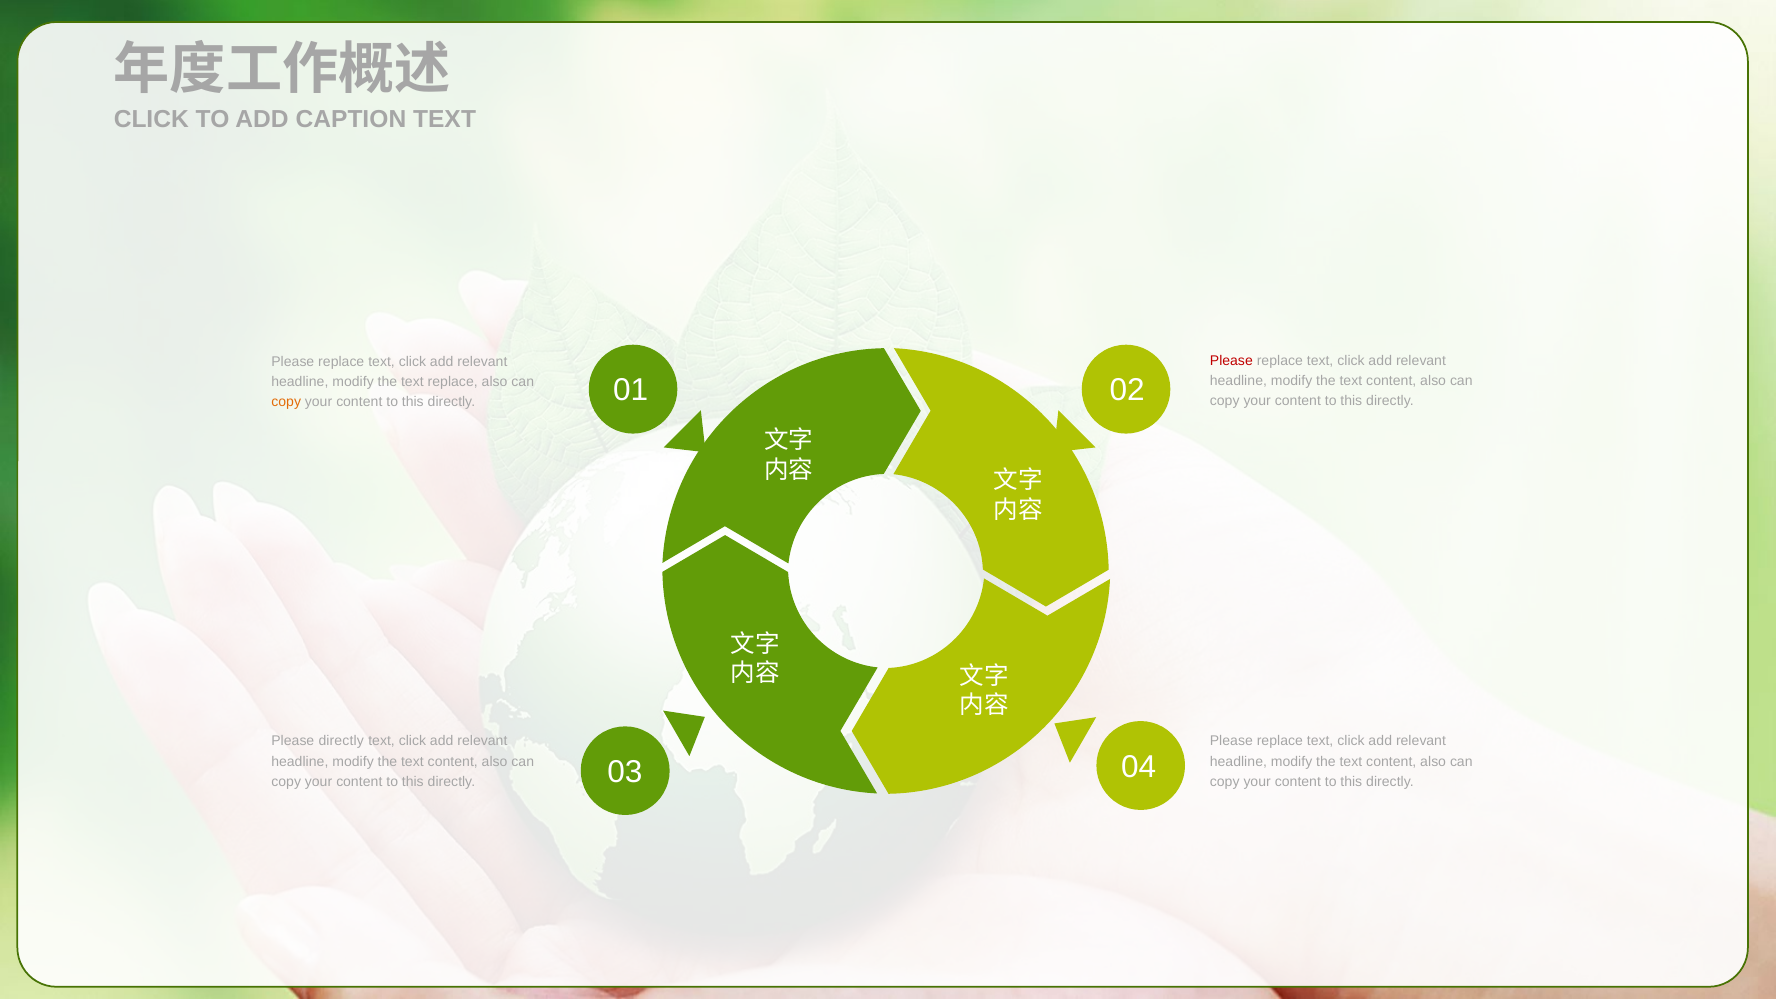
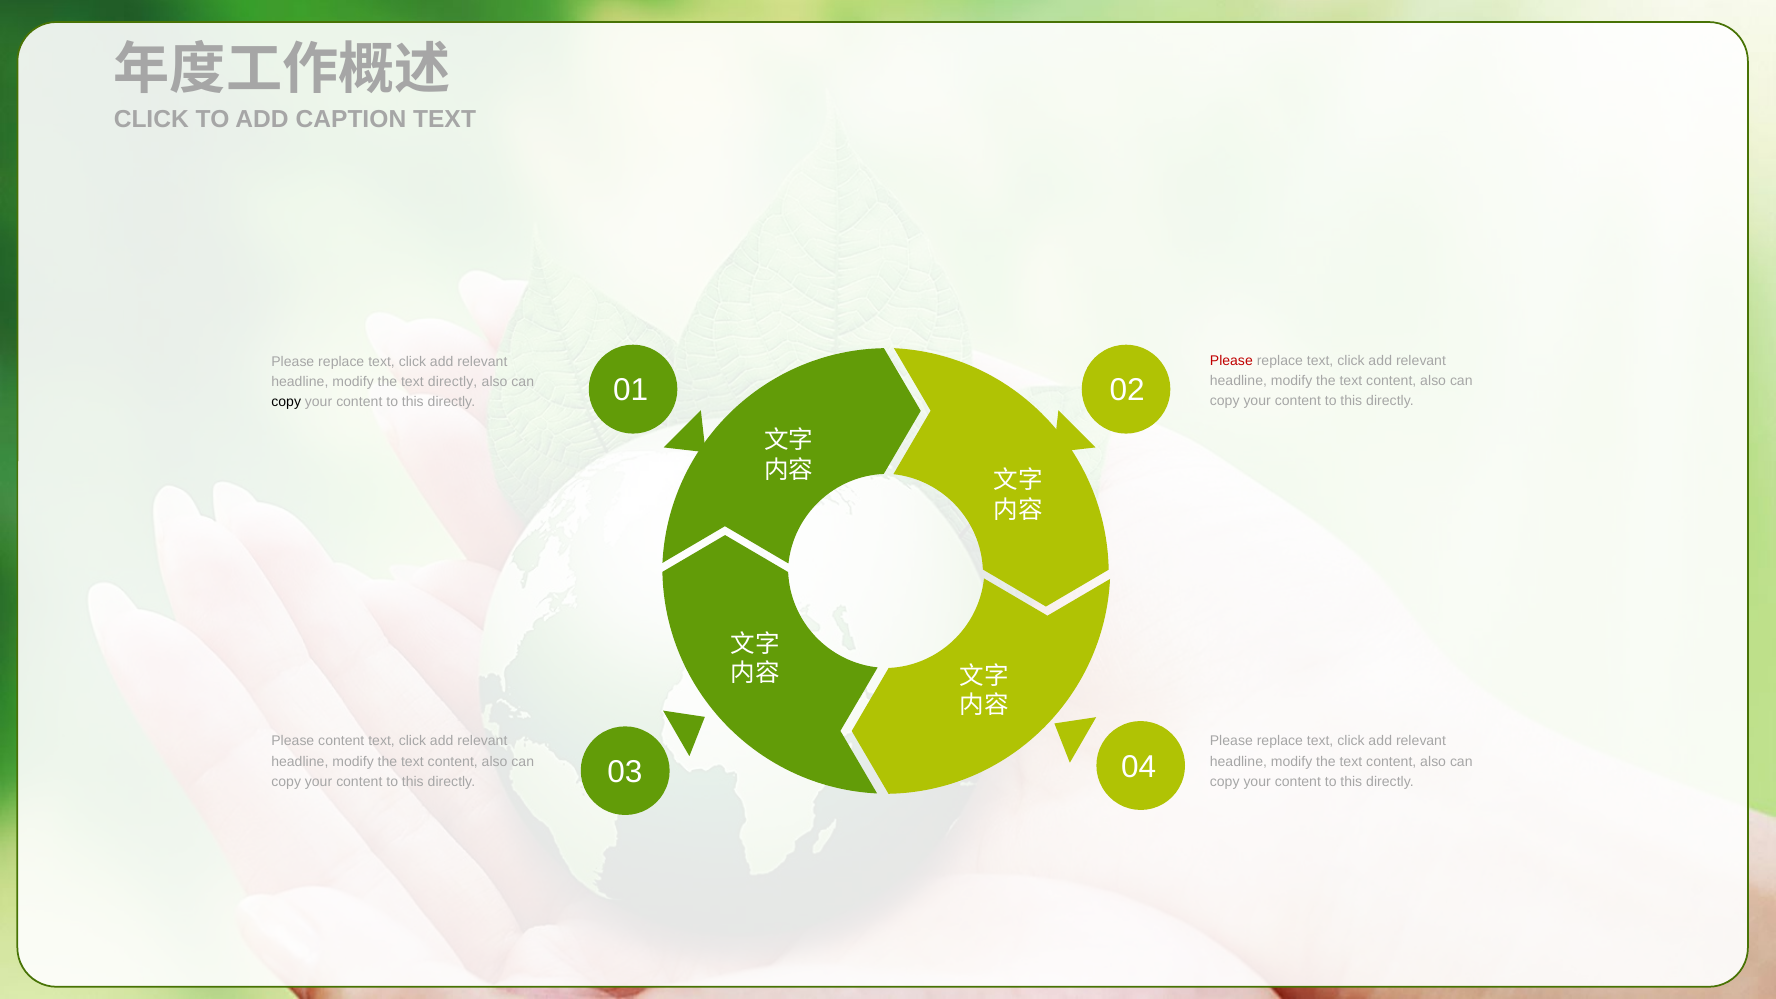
text replace: replace -> directly
copy at (286, 402) colour: orange -> black
Please directly: directly -> content
